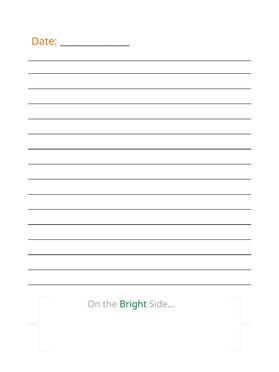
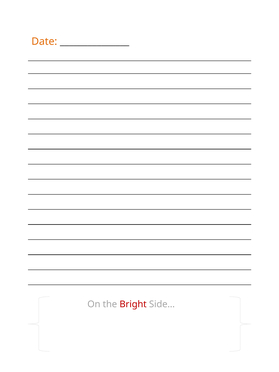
Bright colour: green -> red
